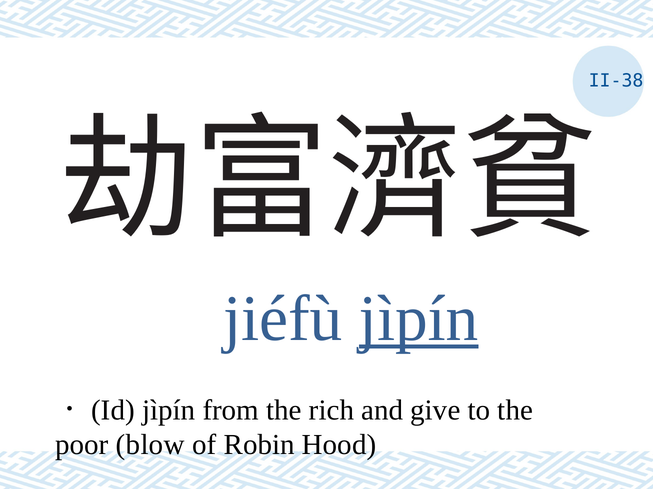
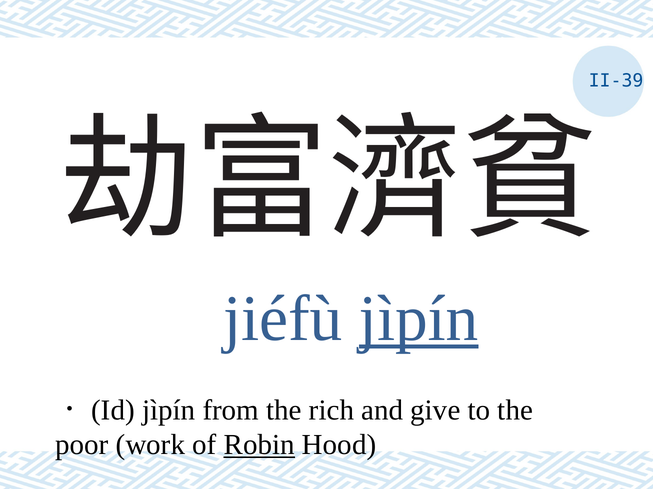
II-38: II-38 -> II-39
blow: blow -> work
Robin underline: none -> present
